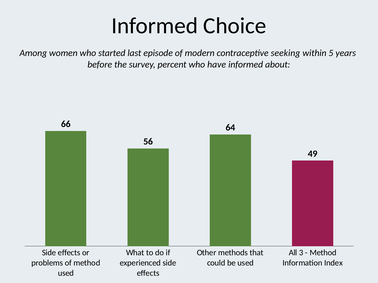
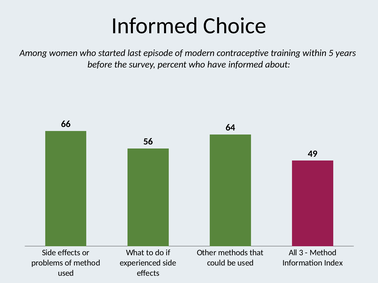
seeking: seeking -> training
